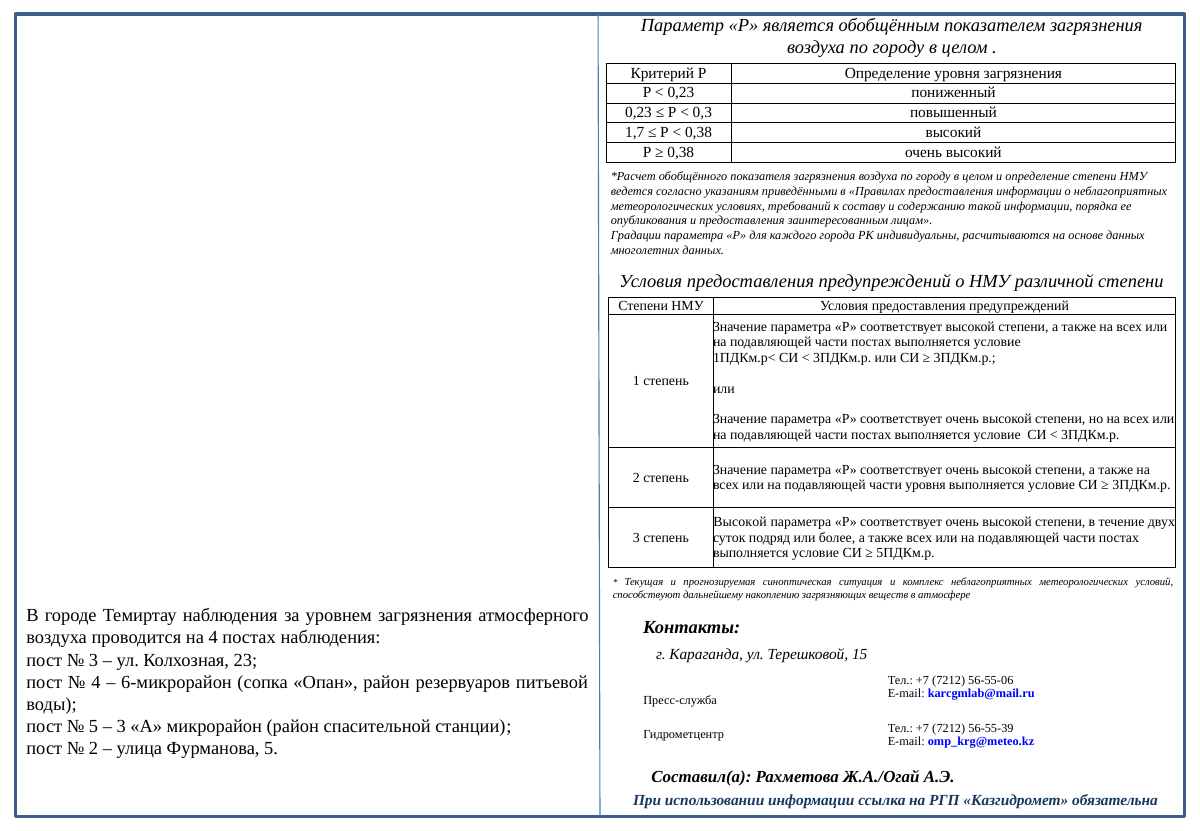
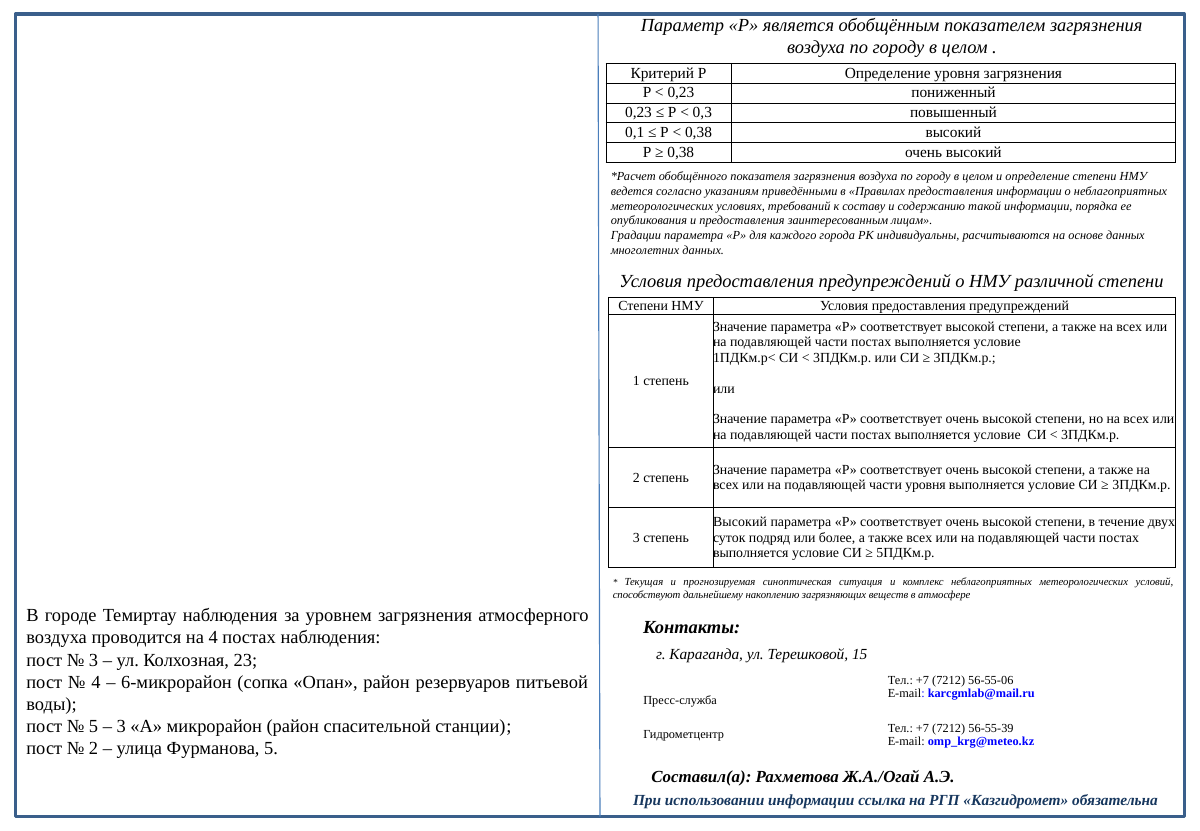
1,7: 1,7 -> 0,1
Высокой at (740, 522): Высокой -> Высокий
